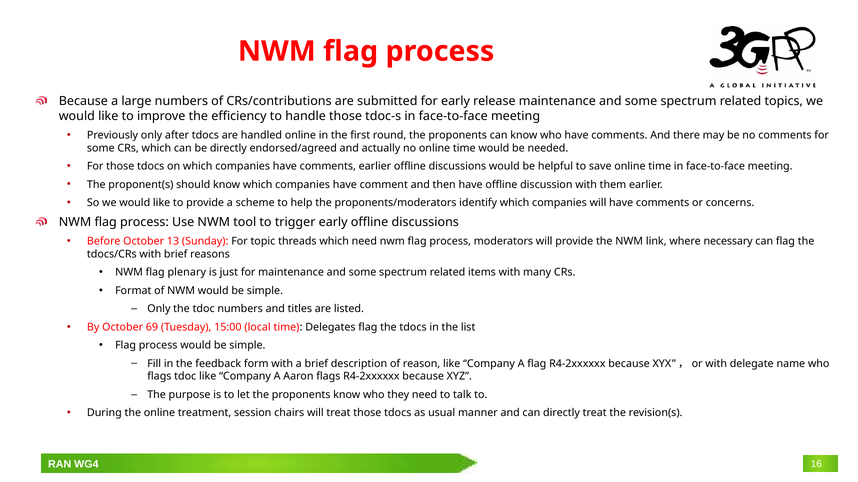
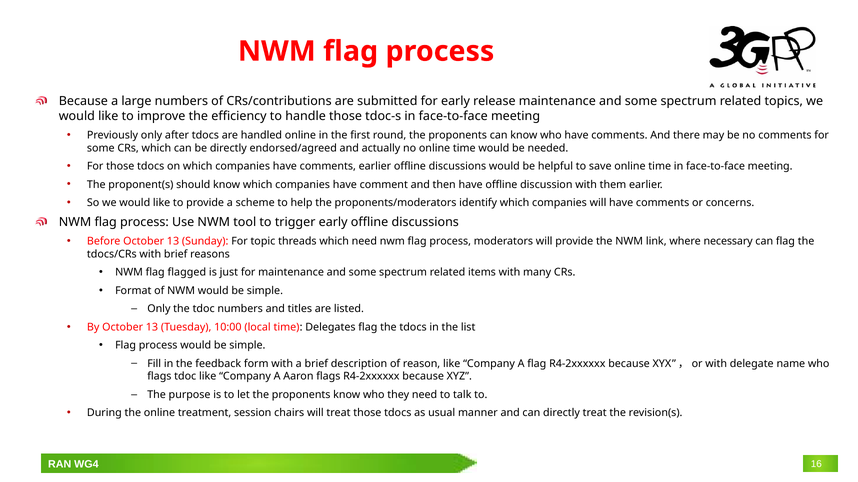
plenary: plenary -> flagged
By October 69: 69 -> 13
15:00: 15:00 -> 10:00
